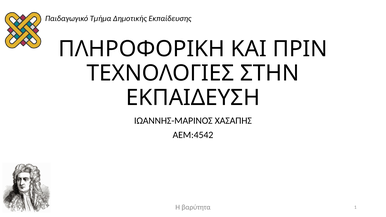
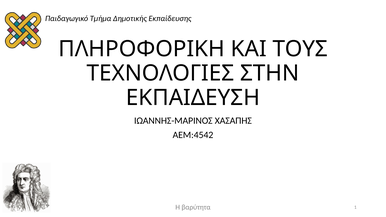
ΠΡΙΝ: ΠΡΙΝ -> ΤΟΥΣ
